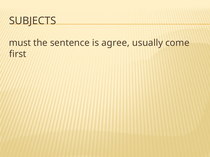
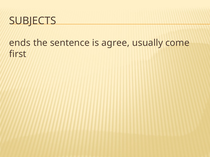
must: must -> ends
